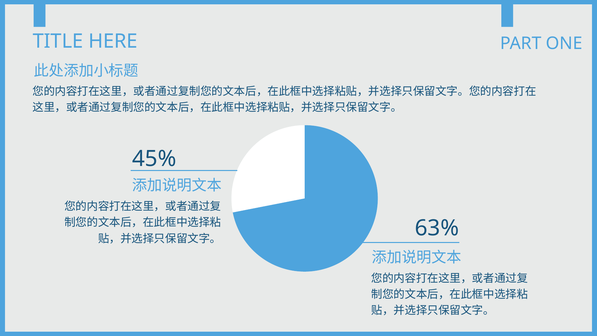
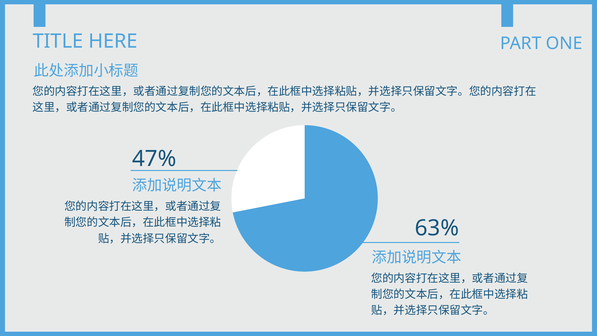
45%: 45% -> 47%
